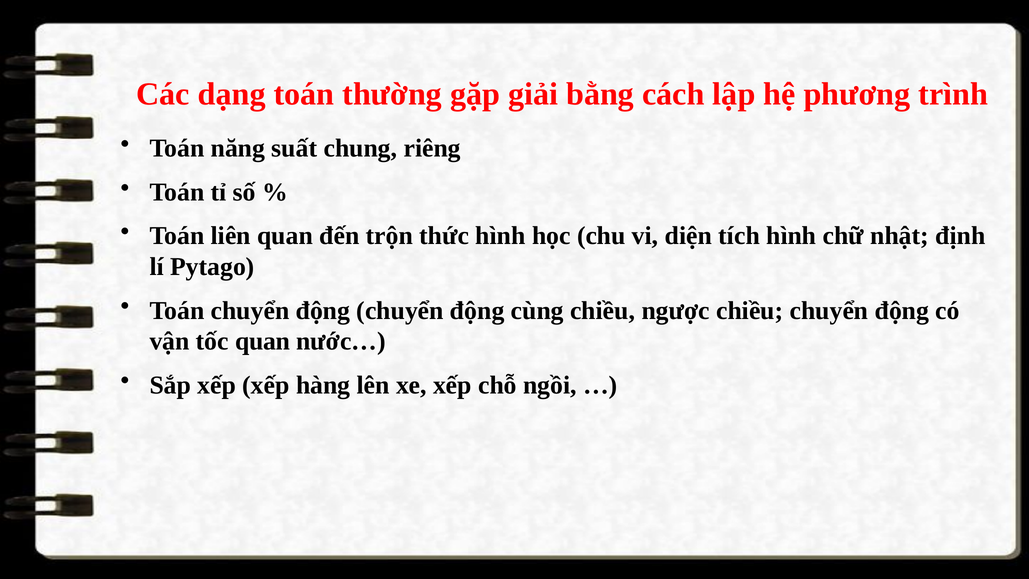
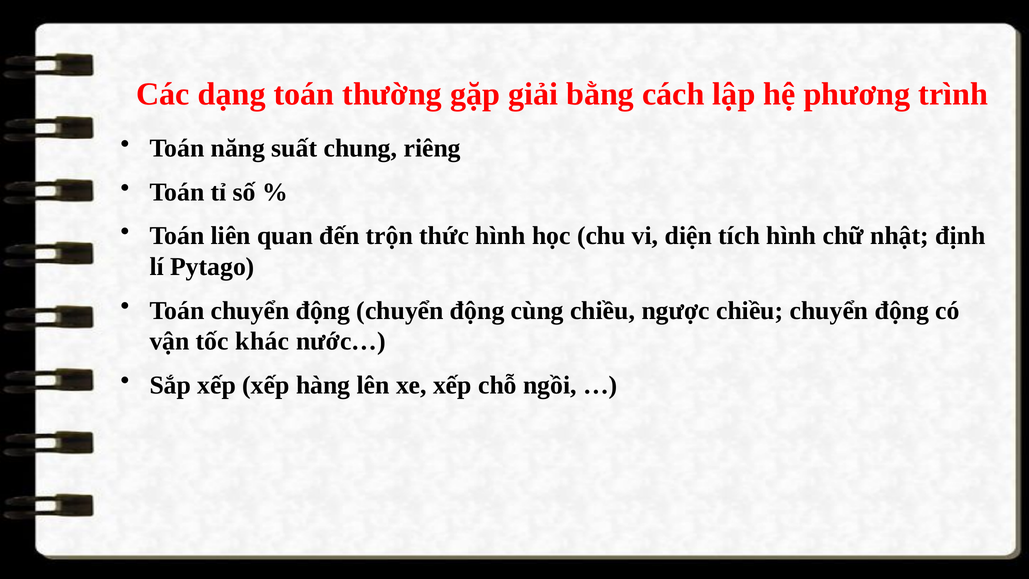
tốc quan: quan -> khác
